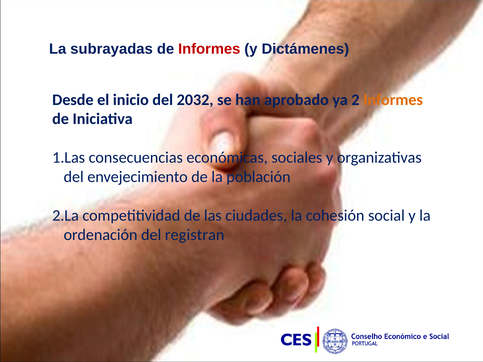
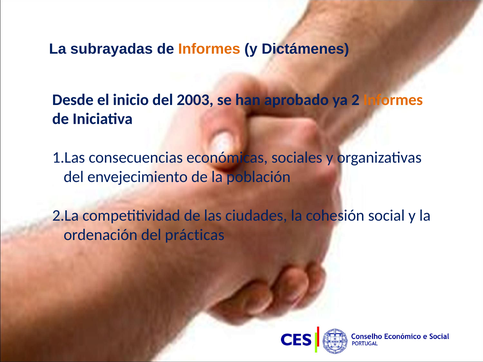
Informes at (209, 49) colour: red -> orange
2032: 2032 -> 2003
registran: registran -> prácticas
